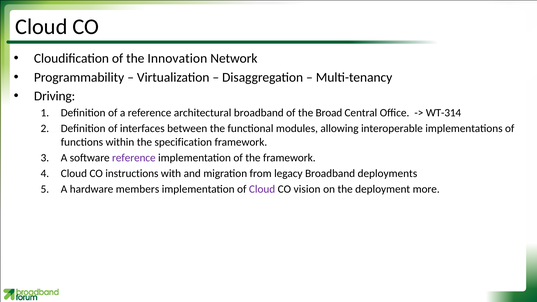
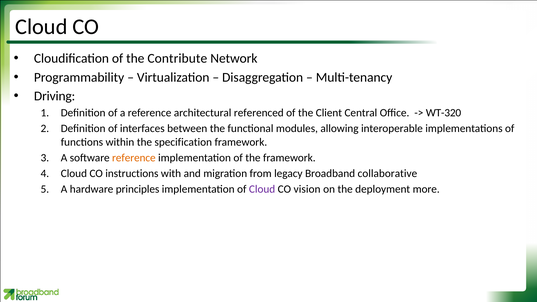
Innovation: Innovation -> Contribute
architectural broadband: broadband -> referenced
Broad: Broad -> Client
WT-314: WT-314 -> WT-320
reference at (134, 158) colour: purple -> orange
deployments: deployments -> collaborative
members: members -> principles
